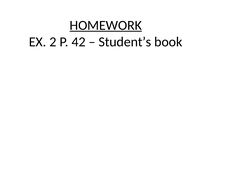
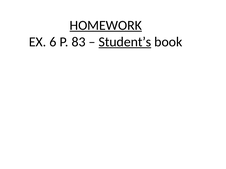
2: 2 -> 6
42: 42 -> 83
Student’s underline: none -> present
